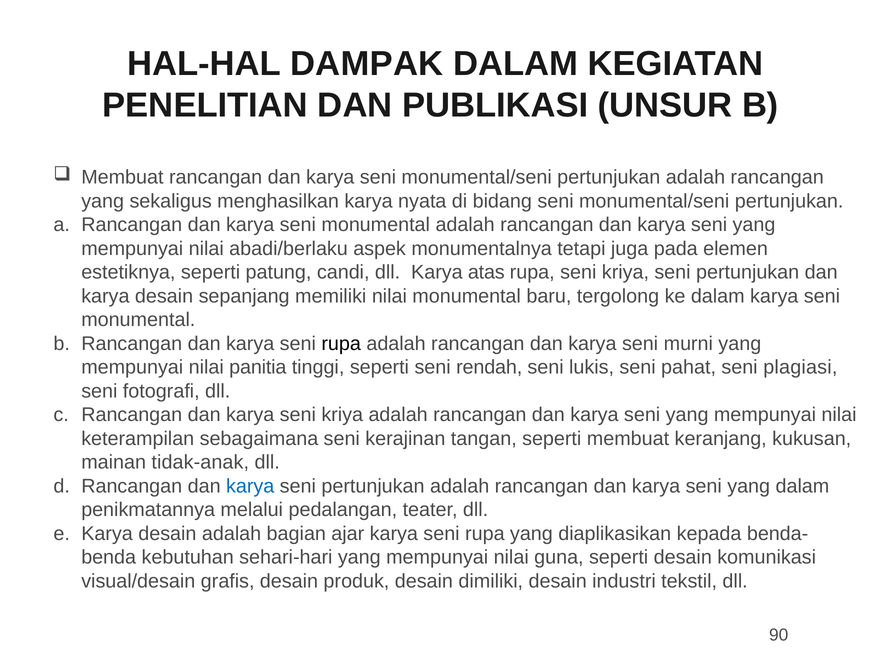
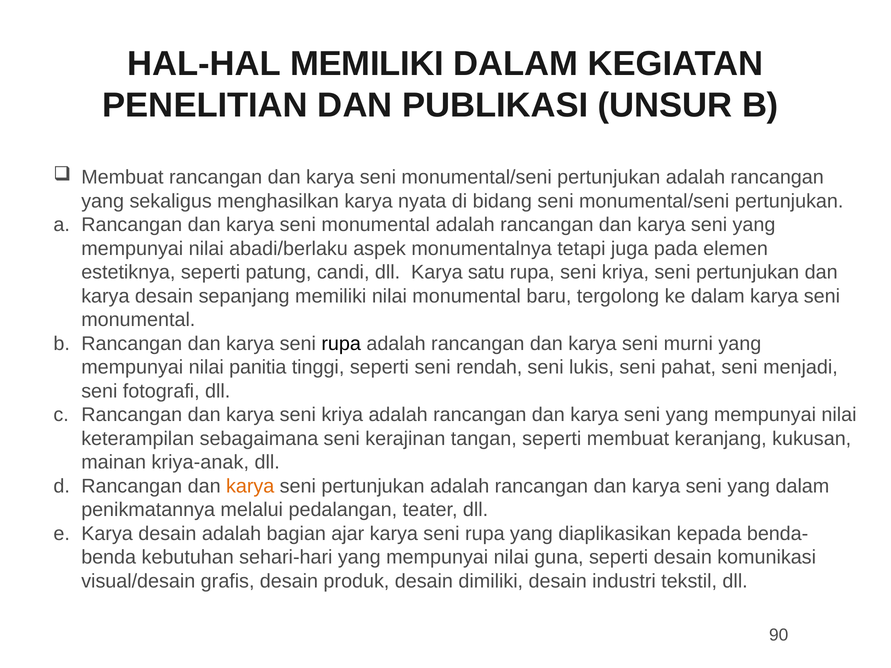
HAL-HAL DAMPAK: DAMPAK -> MEMILIKI
atas: atas -> satu
plagiasi: plagiasi -> menjadi
tidak-anak: tidak-anak -> kriya-anak
karya at (250, 486) colour: blue -> orange
